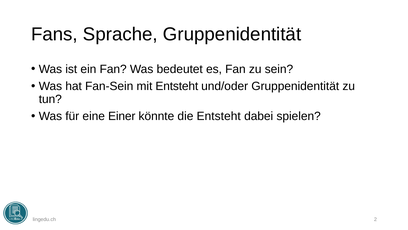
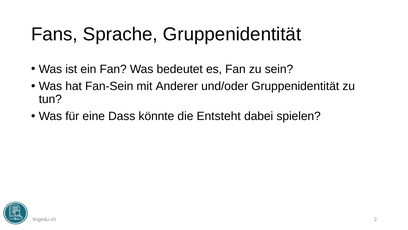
mit Entsteht: Entsteht -> Anderer
Einer: Einer -> Dass
